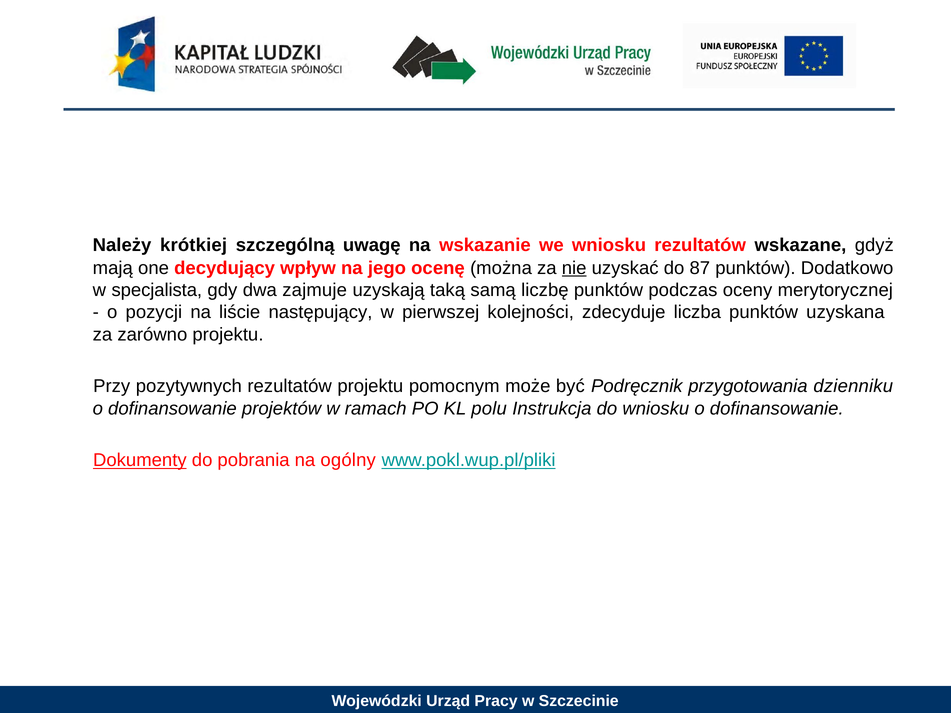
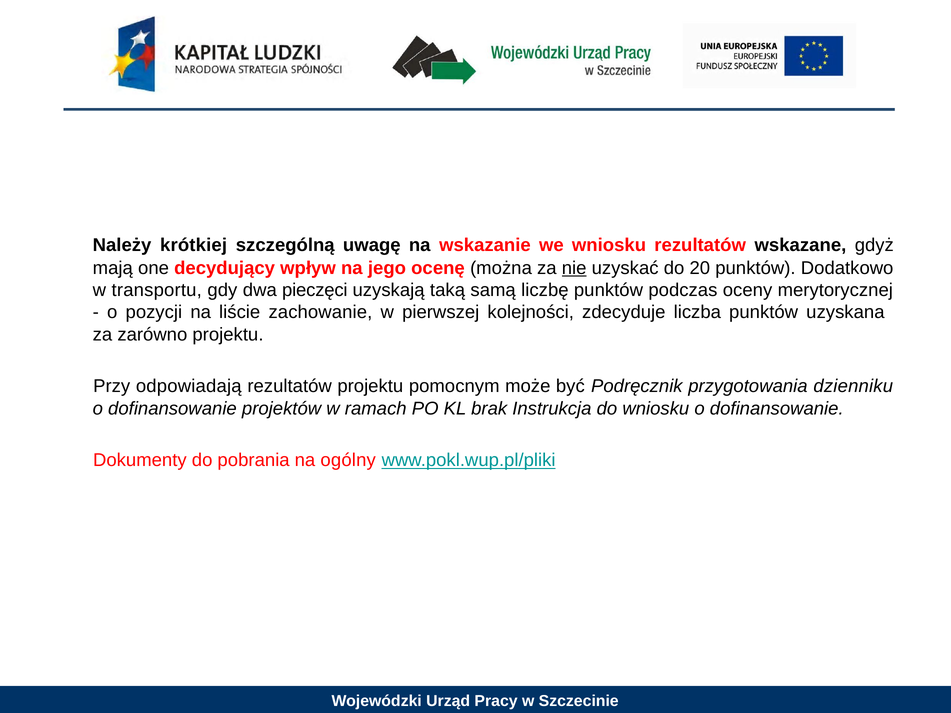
87: 87 -> 20
specjalista: specjalista -> transportu
zajmuje: zajmuje -> pieczęci
następujący: następujący -> zachowanie
pozytywnych: pozytywnych -> odpowiadają
polu: polu -> brak
Dokumenty underline: present -> none
